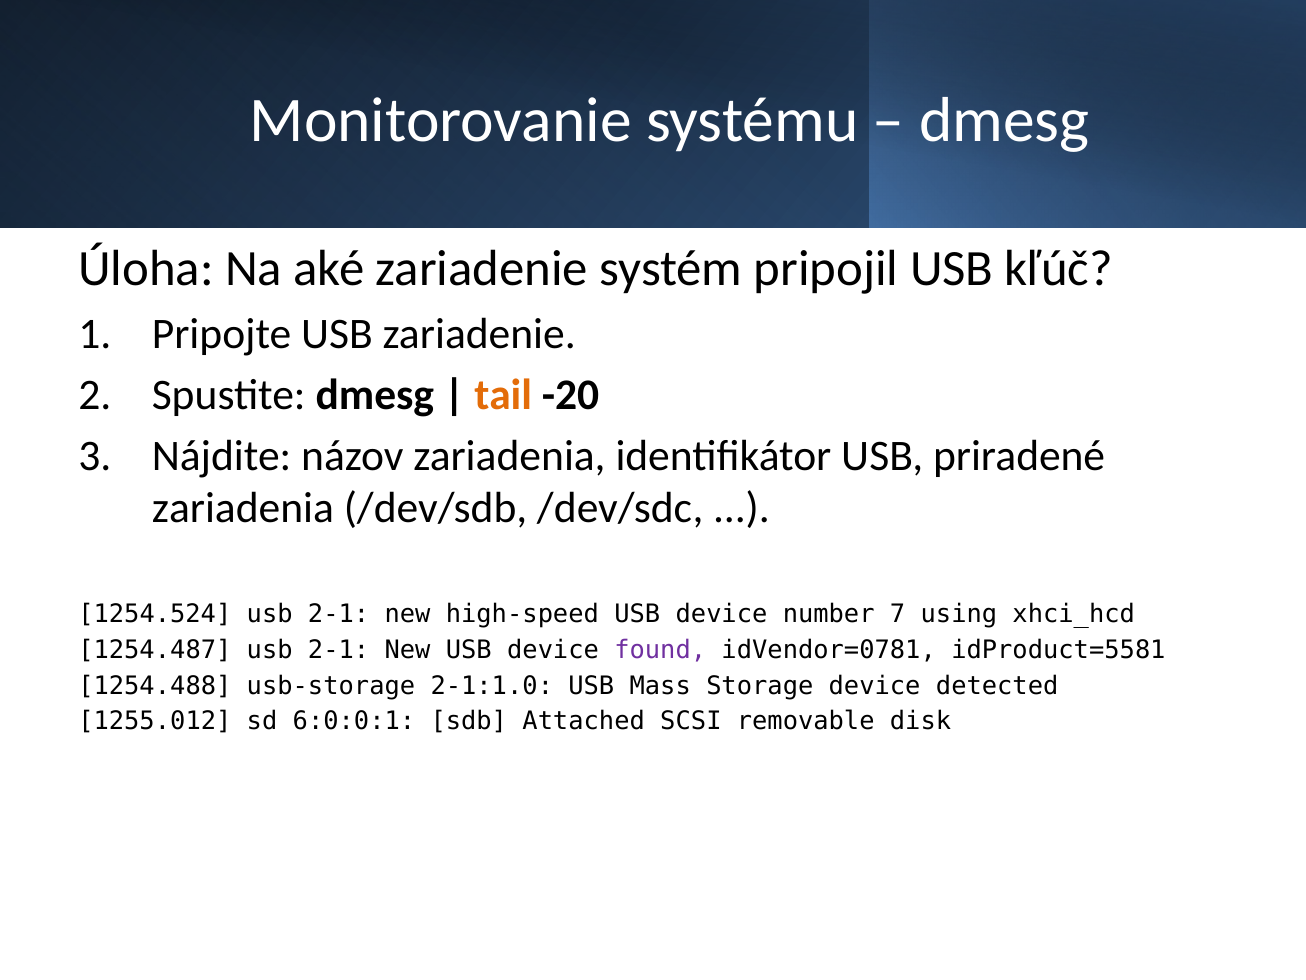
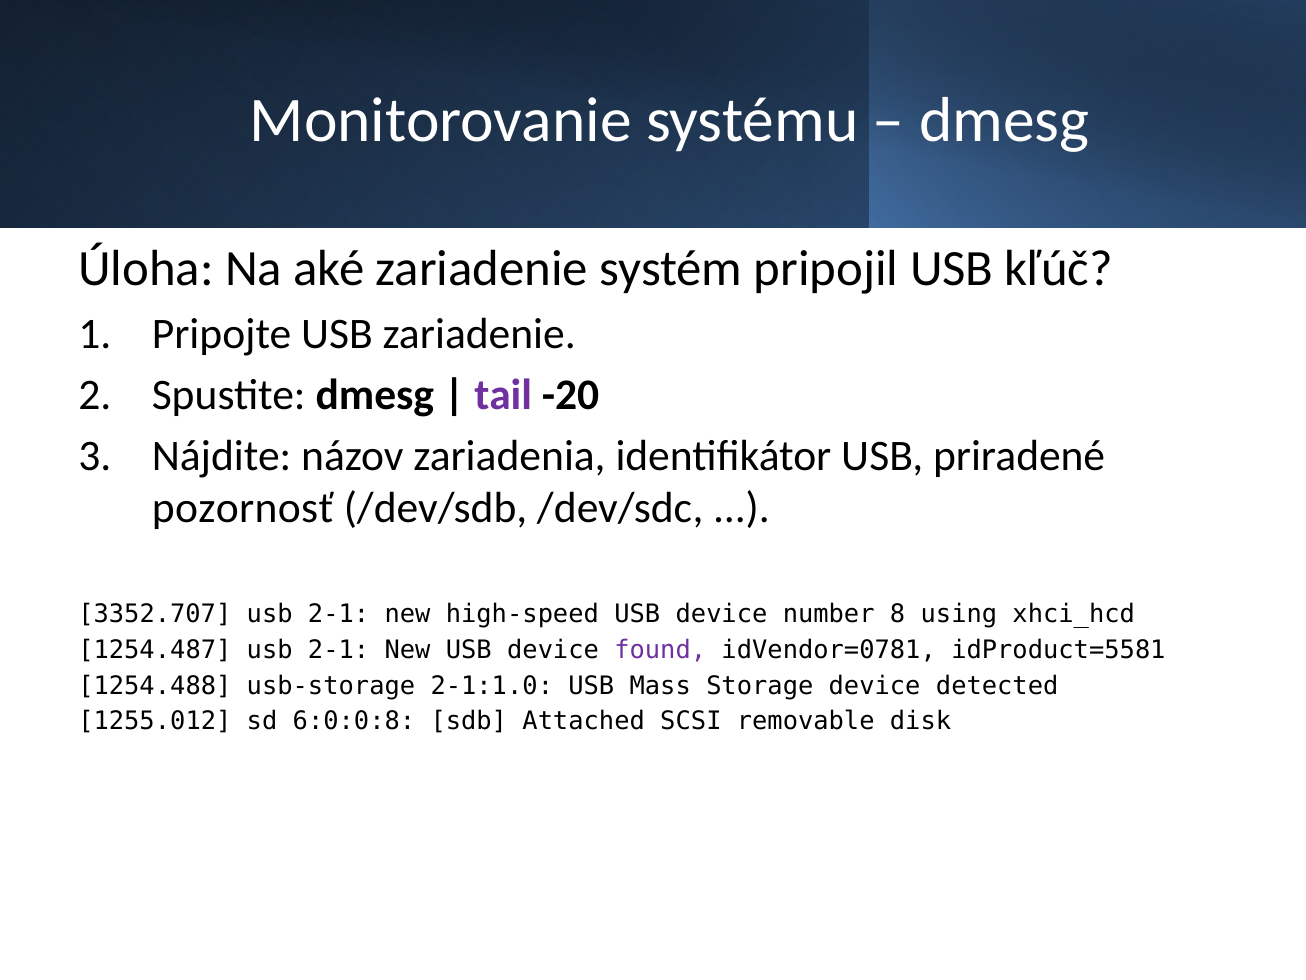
tail colour: orange -> purple
zariadenia at (243, 508): zariadenia -> pozornosť
1254.524: 1254.524 -> 3352.707
7: 7 -> 8
6:0:0:1: 6:0:0:1 -> 6:0:0:8
